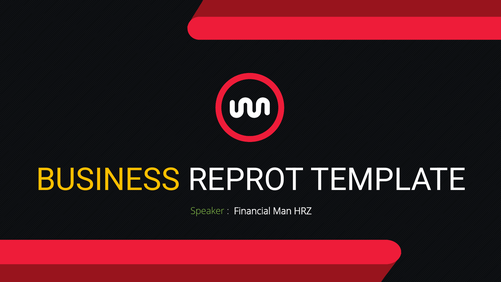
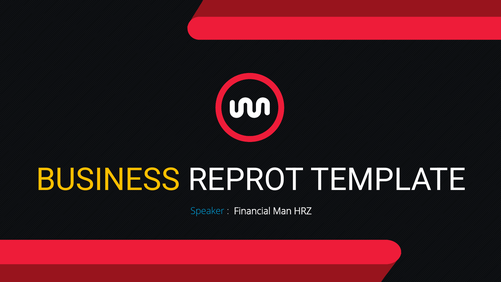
Speaker colour: light green -> light blue
